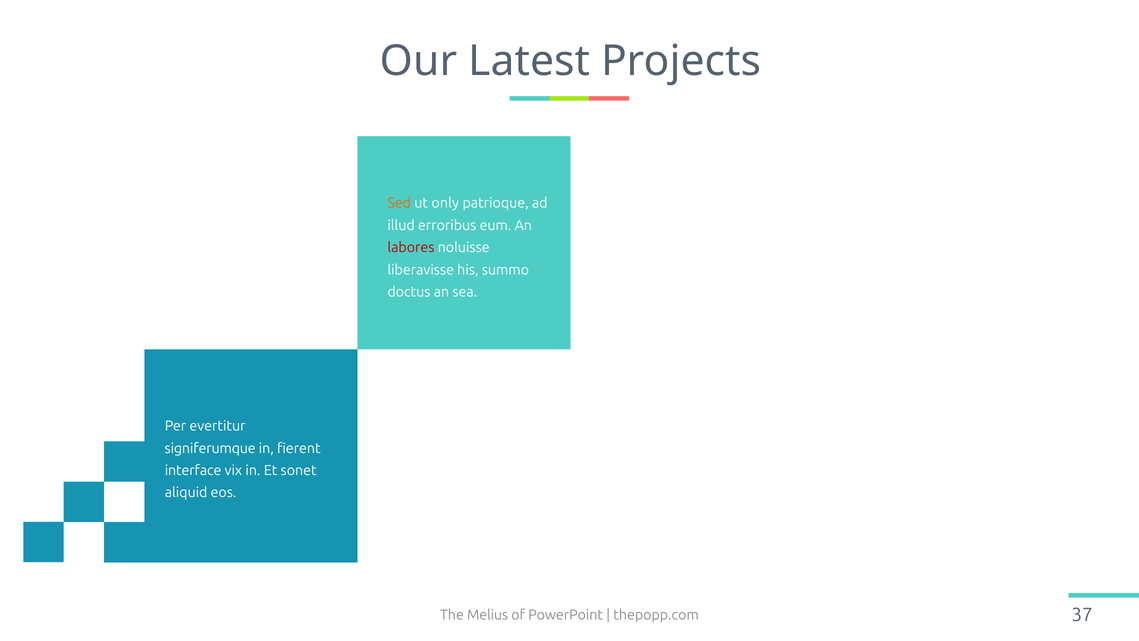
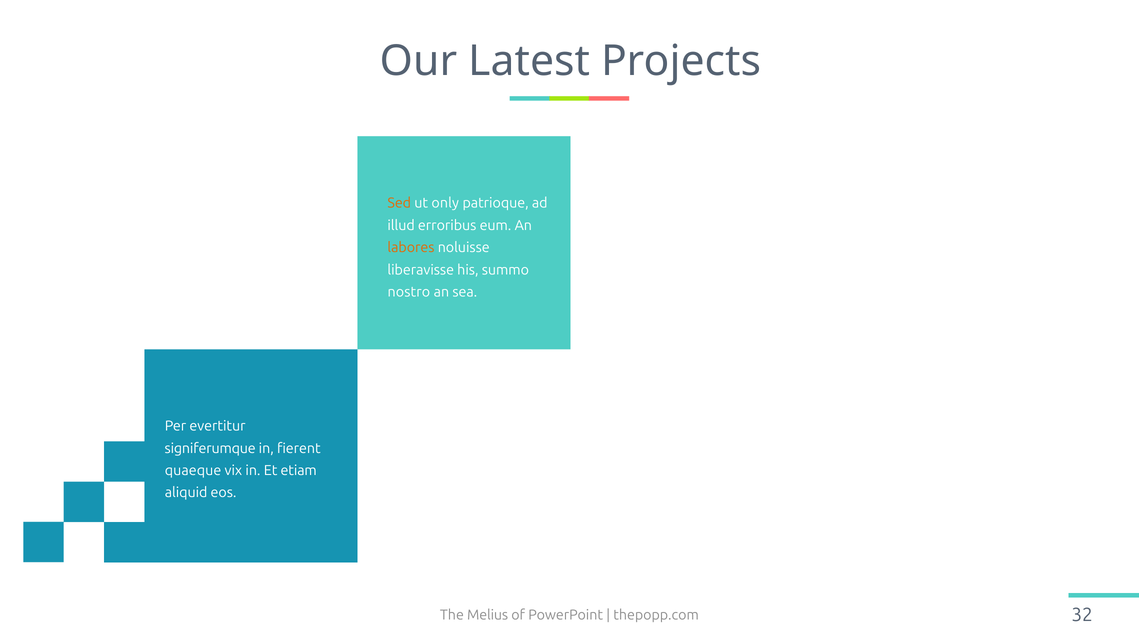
labores colour: red -> orange
doctus: doctus -> nostro
interface: interface -> quaeque
sonet: sonet -> etiam
37: 37 -> 32
